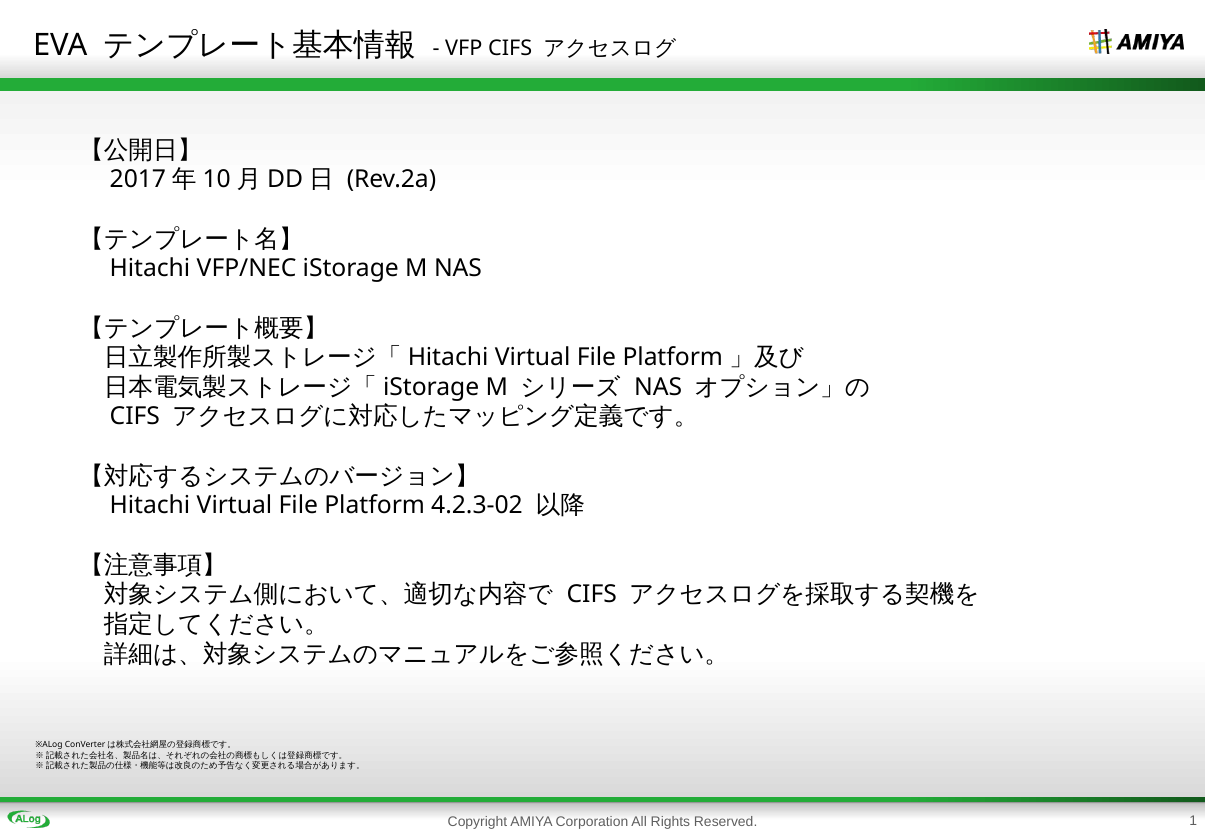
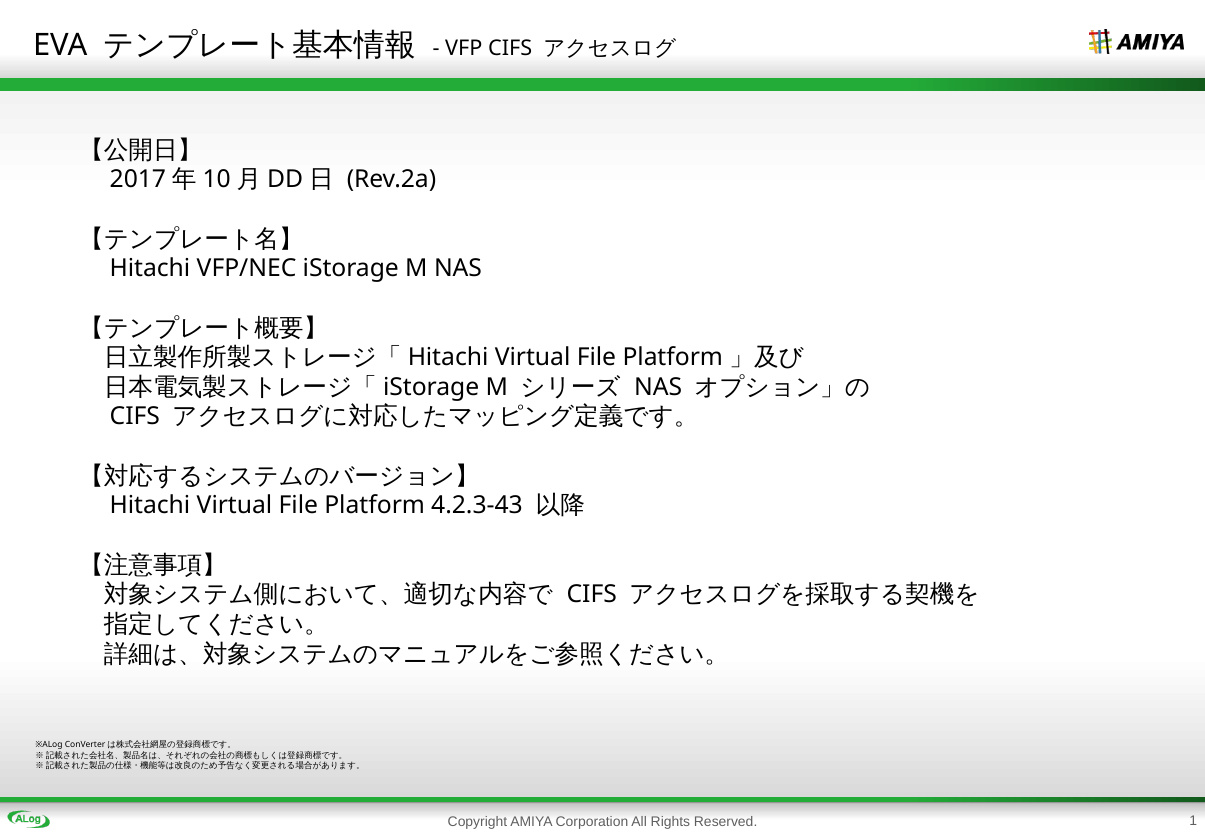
4.2.3-02: 4.2.3-02 -> 4.2.3-43
